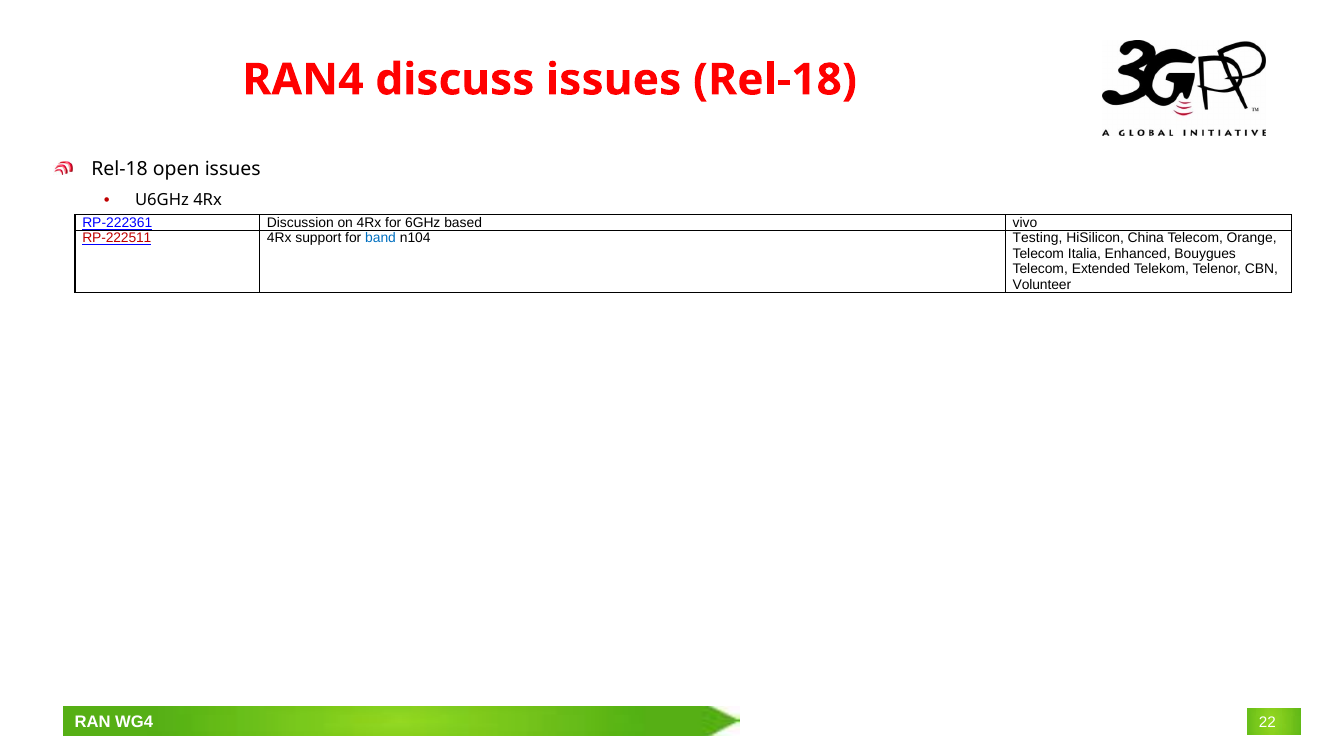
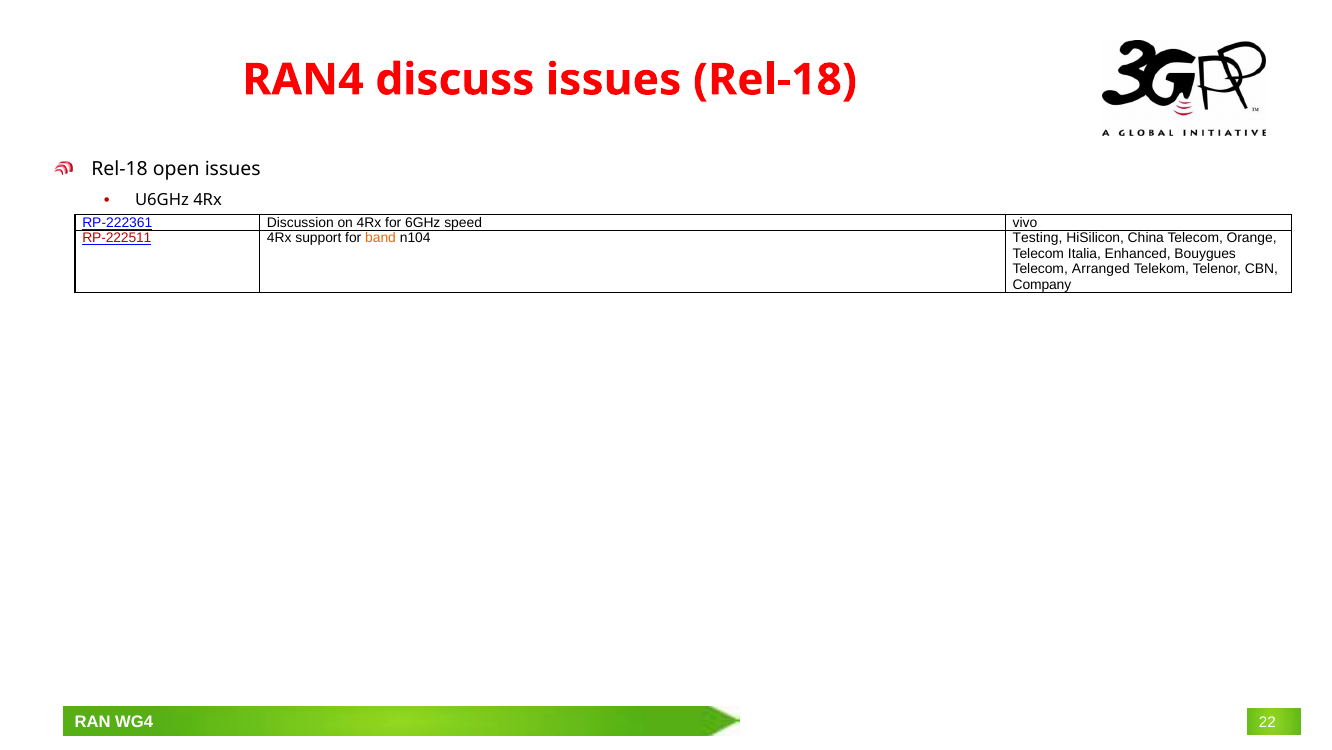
based: based -> speed
band colour: blue -> orange
Extended: Extended -> Arranged
Volunteer: Volunteer -> Company
